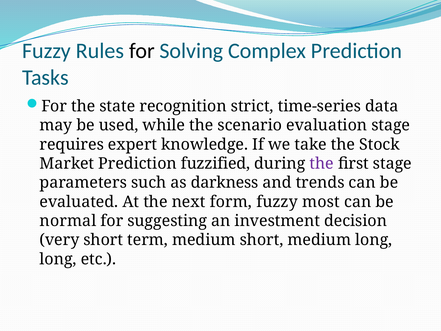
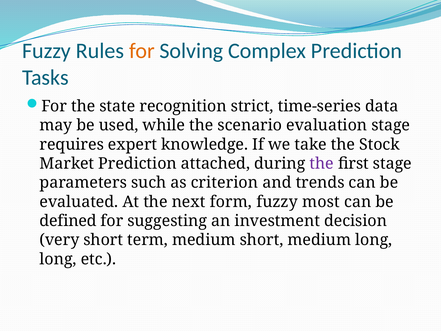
for at (142, 51) colour: black -> orange
fuzzified: fuzzified -> attached
darkness: darkness -> criterion
normal: normal -> defined
